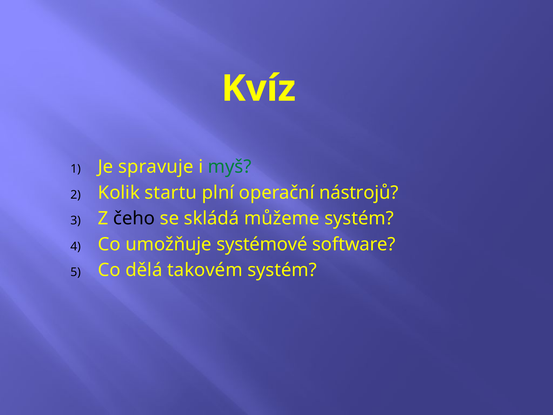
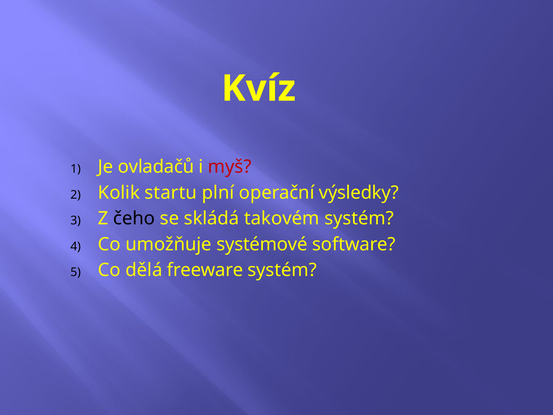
spravuje: spravuje -> ovladačů
myš colour: green -> red
nástrojů: nástrojů -> výsledky
můžeme: můžeme -> takovém
takovém: takovém -> freeware
